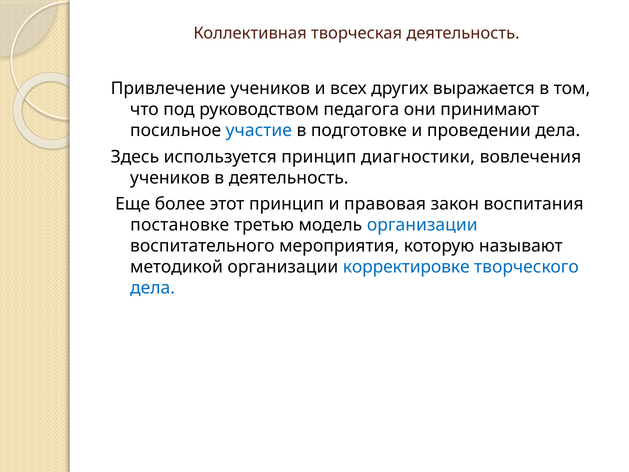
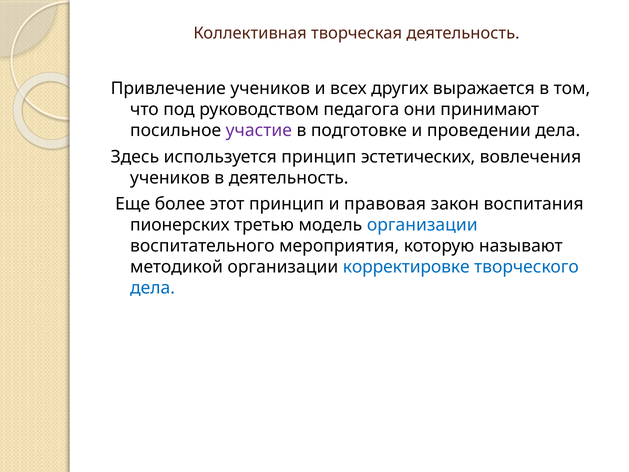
участие colour: blue -> purple
диагностики: диагностики -> эстетических
постановке: постановке -> пионерских
